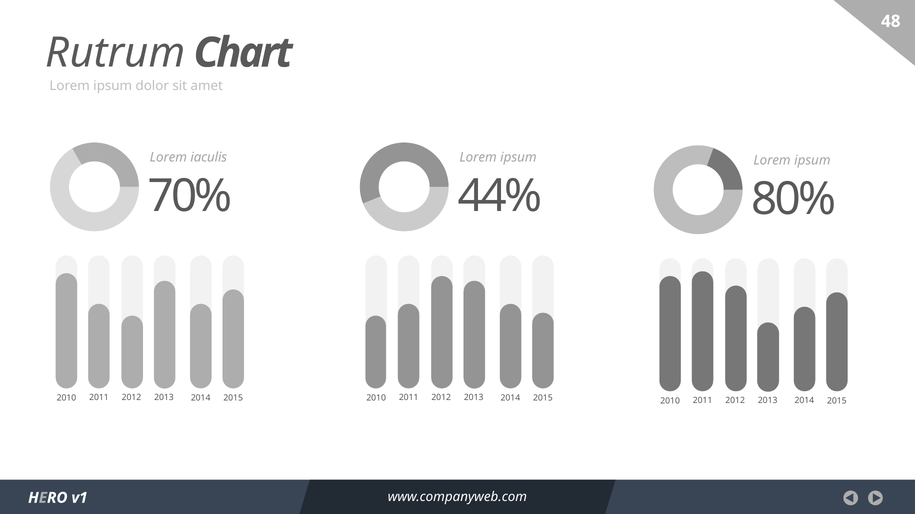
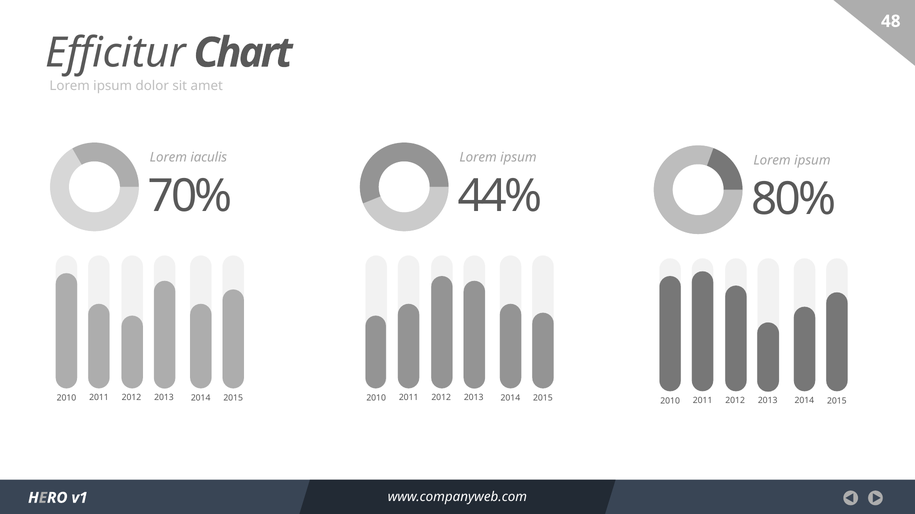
Rutrum: Rutrum -> Efficitur
